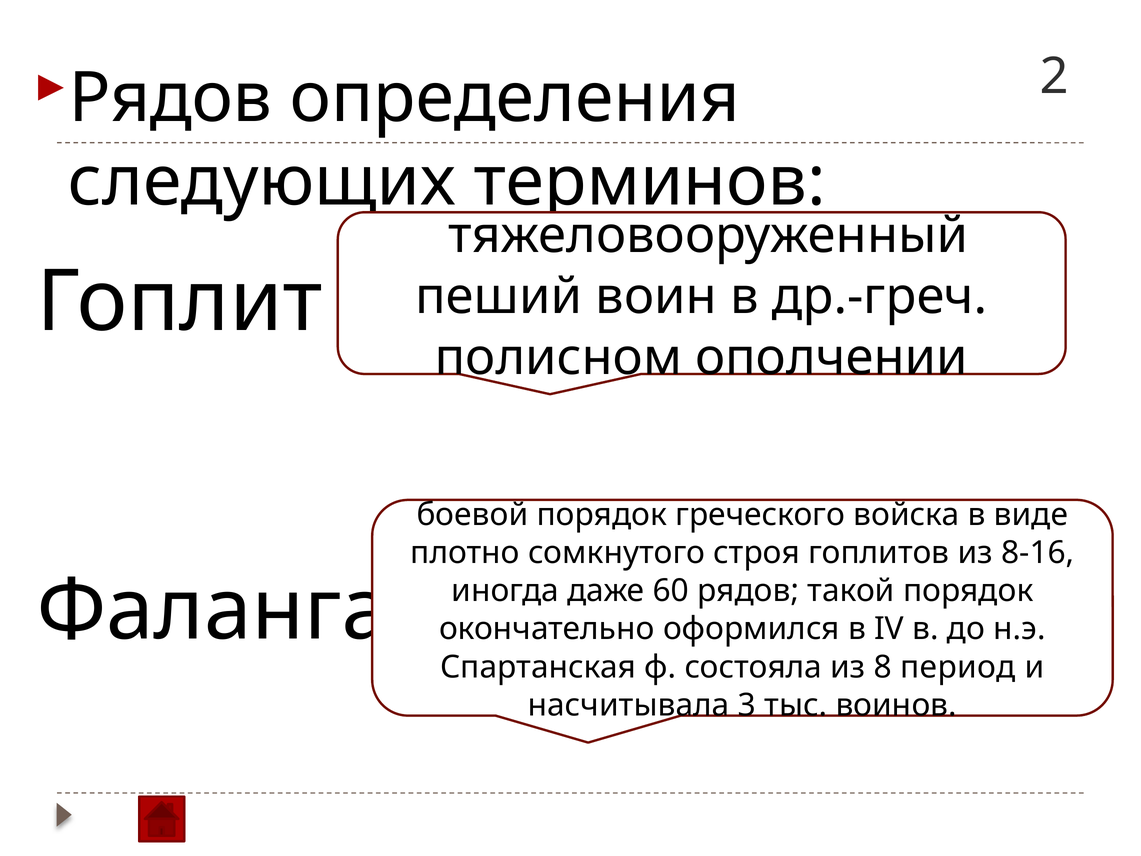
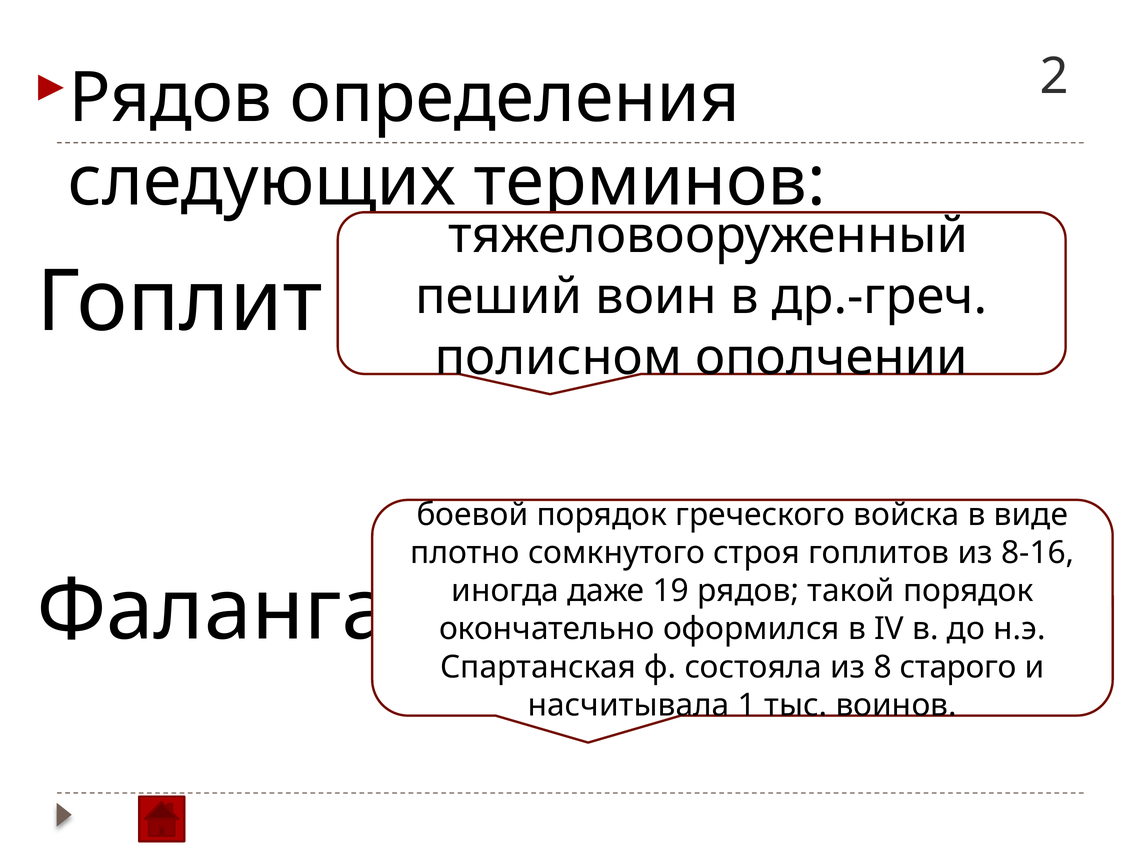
60: 60 -> 19
период: период -> старого
3: 3 -> 1
